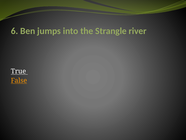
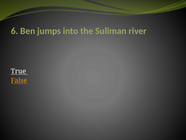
Strangle: Strangle -> Suliman
